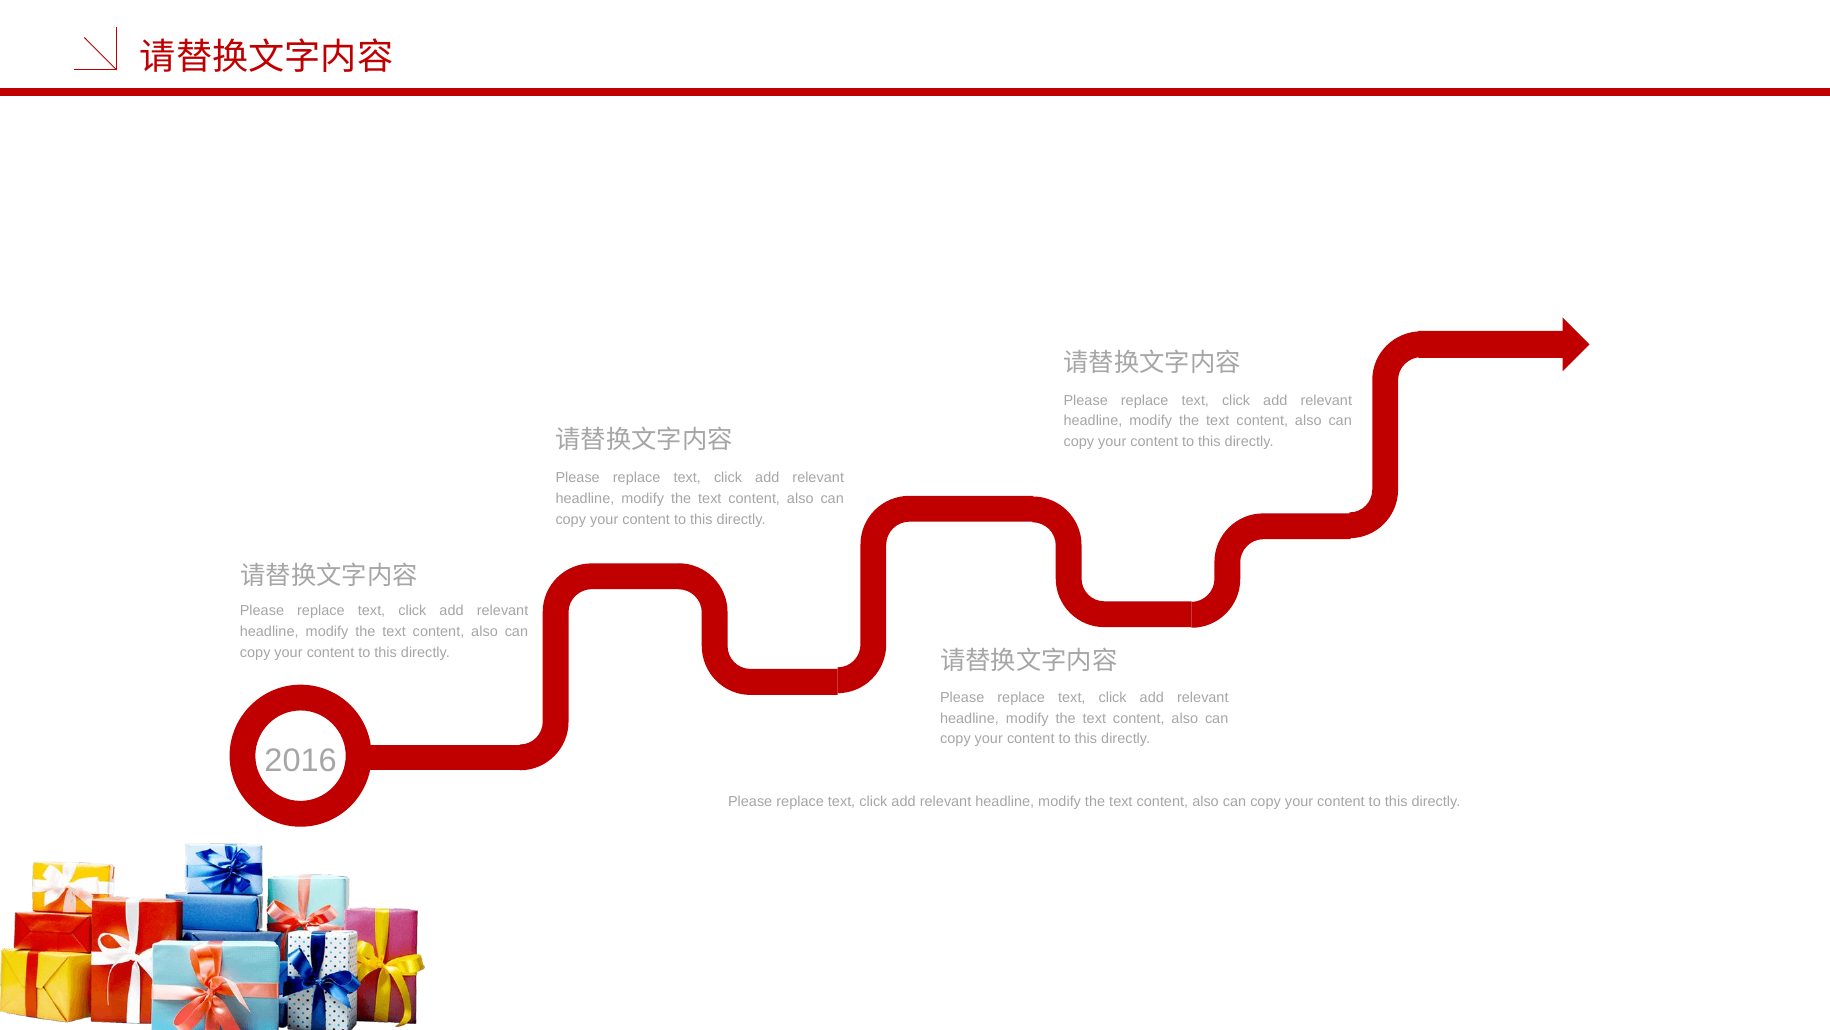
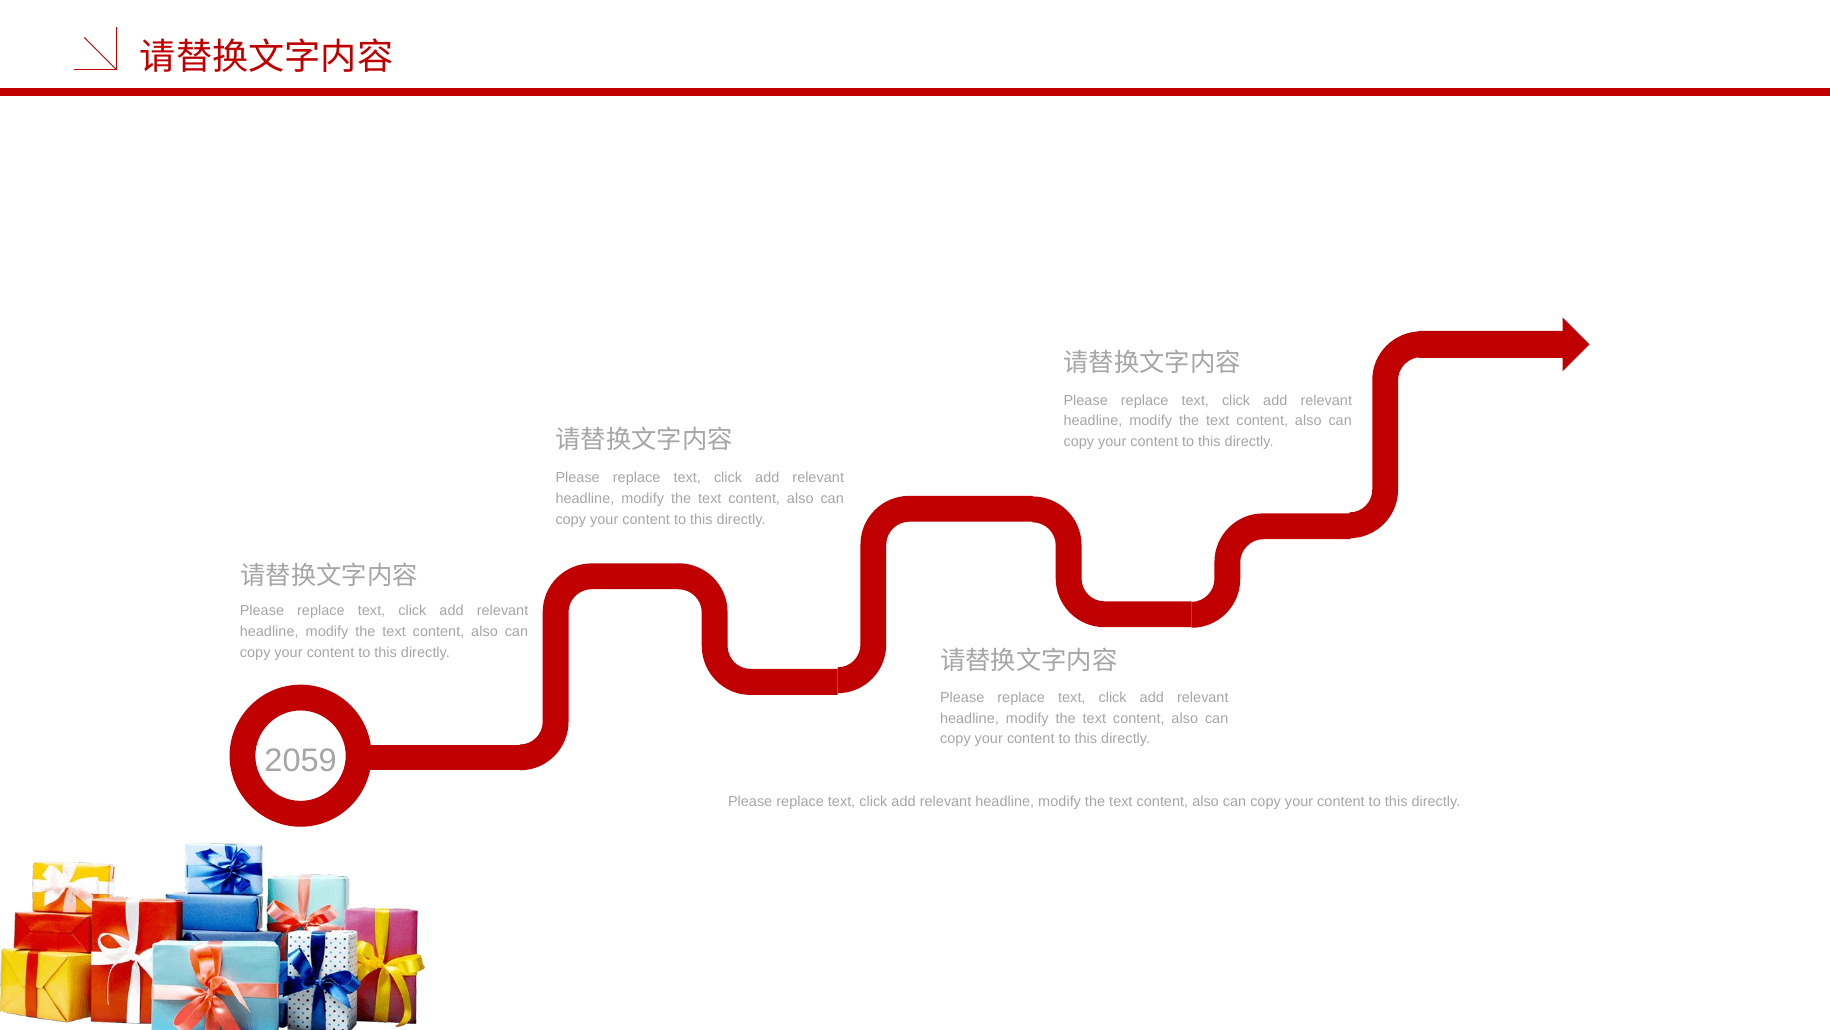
2016: 2016 -> 2059
